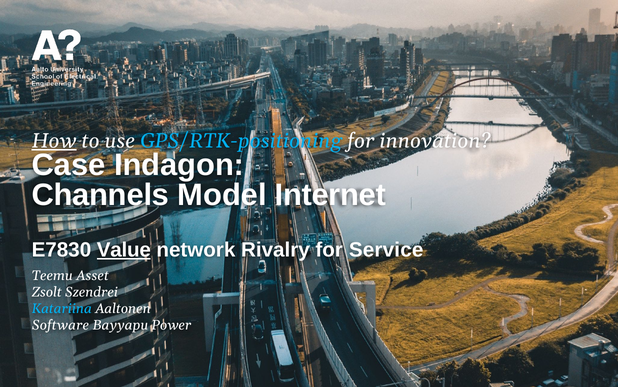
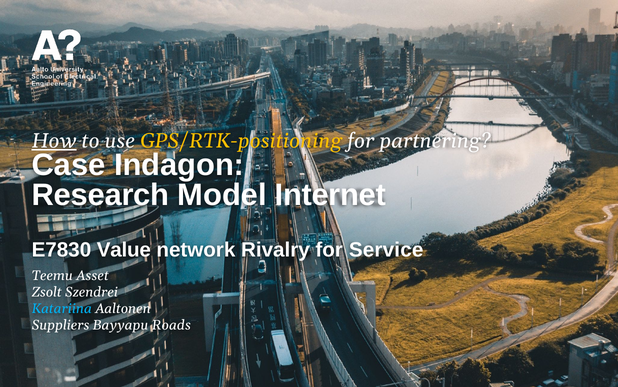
GPS/RTK-positioning colour: light blue -> yellow
innovation: innovation -> partnering
Channels: Channels -> Research
Value underline: present -> none
Software: Software -> Suppliers
Power: Power -> Roads
